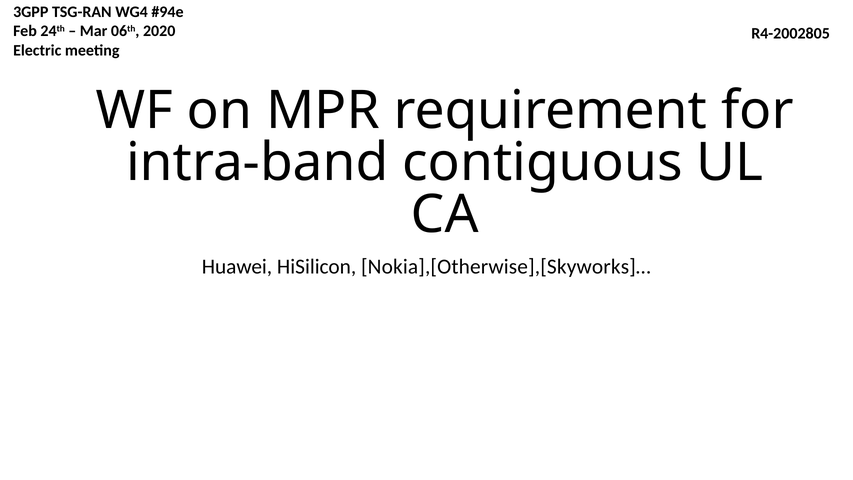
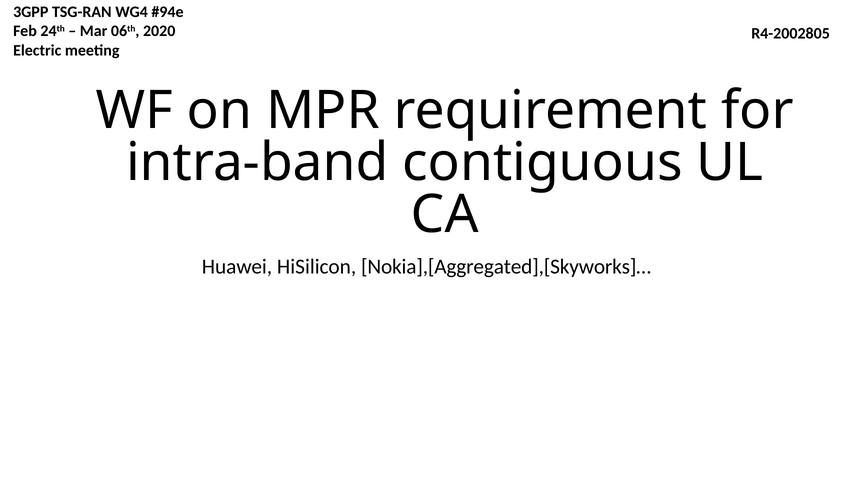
Nokia],[Otherwise],[Skyworks]…: Nokia],[Otherwise],[Skyworks]… -> Nokia],[Aggregated],[Skyworks]…
